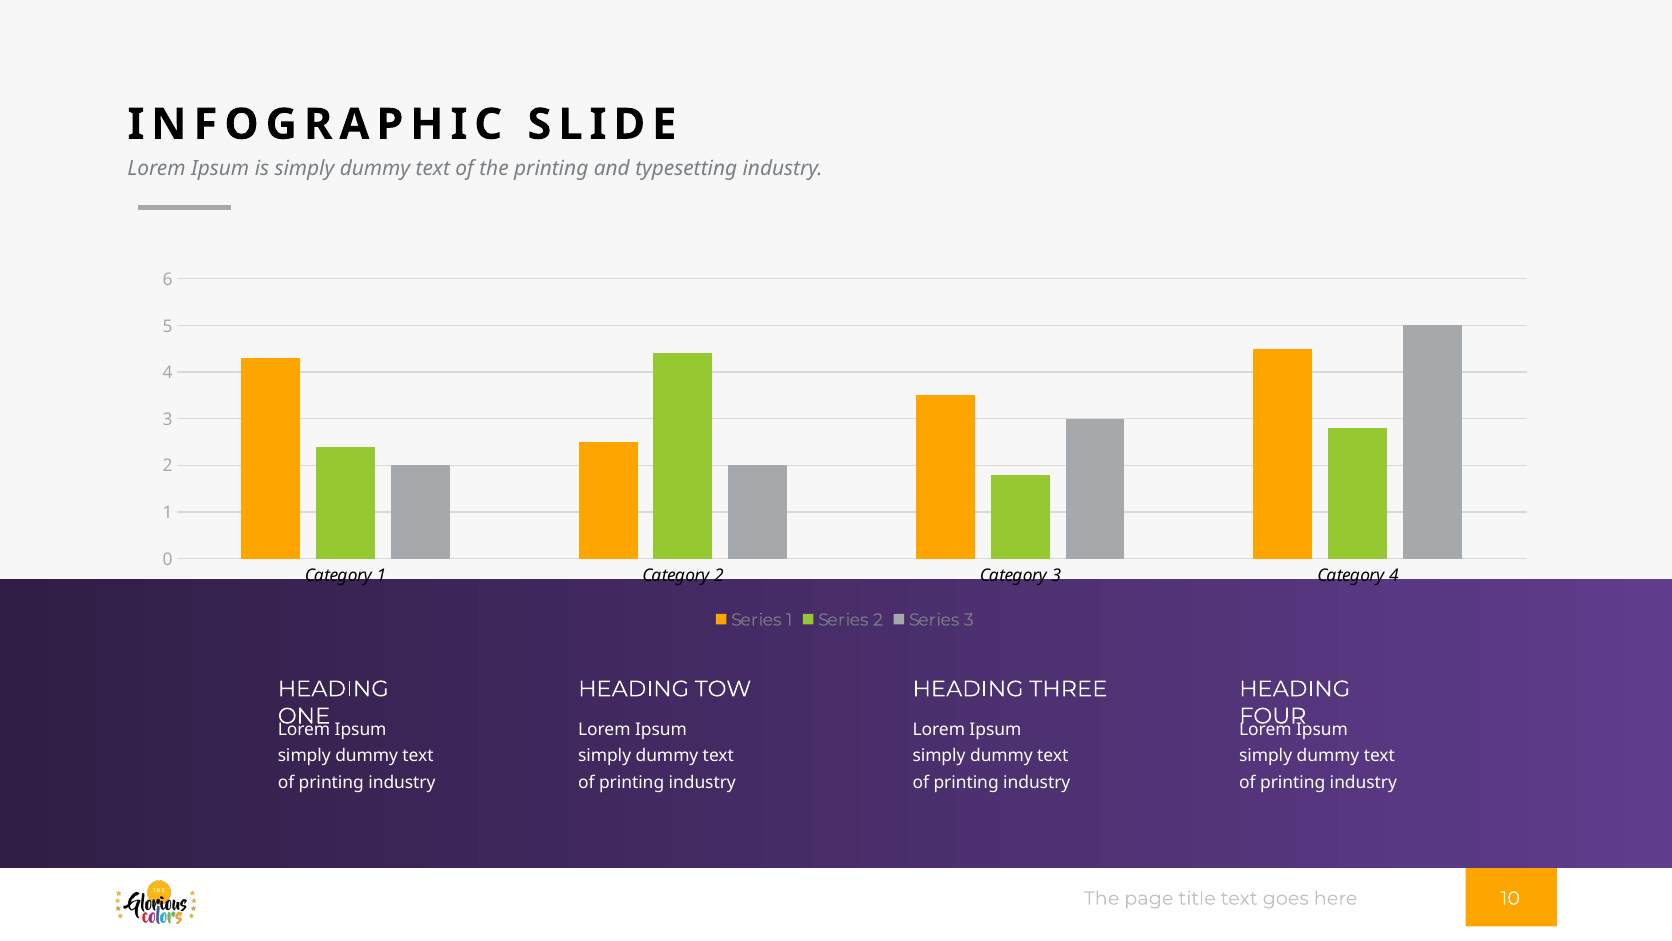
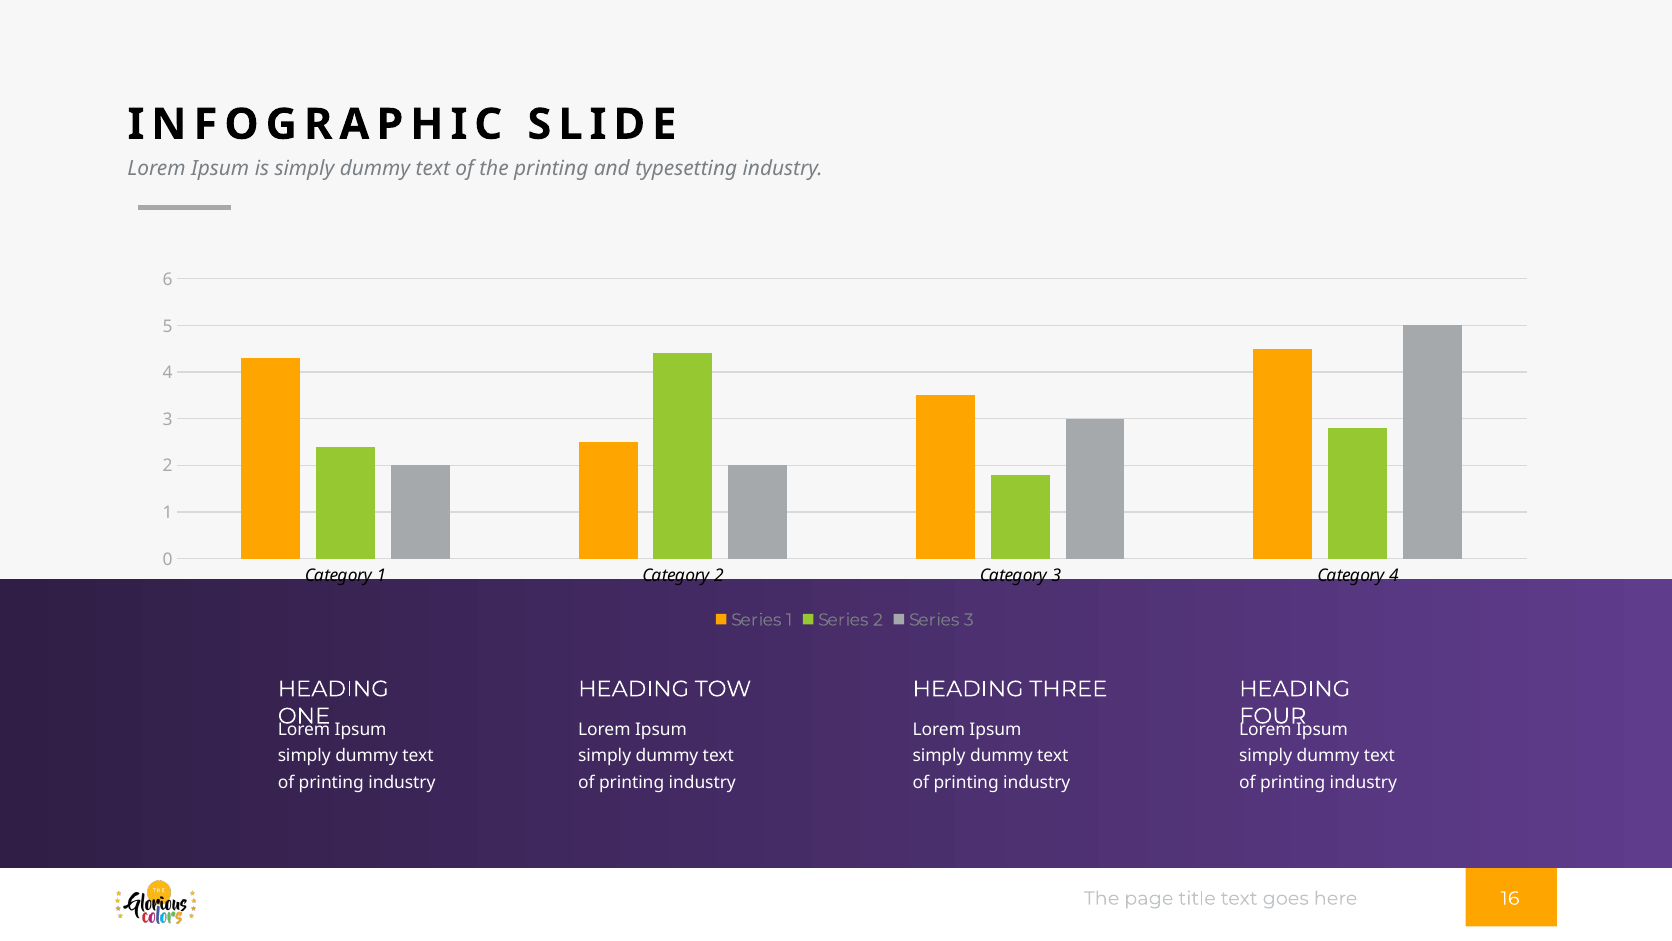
10: 10 -> 16
